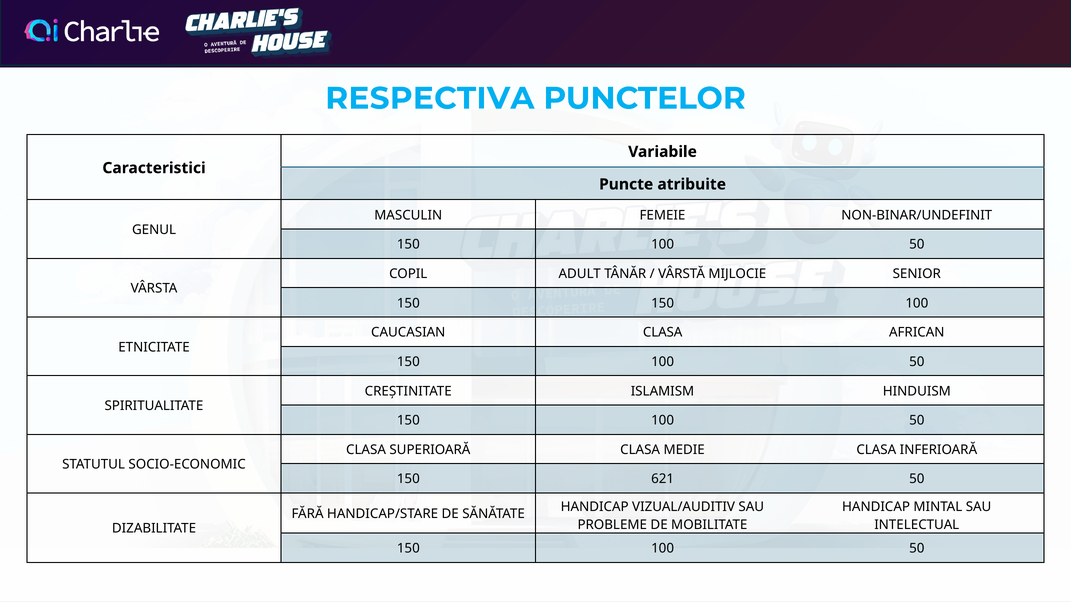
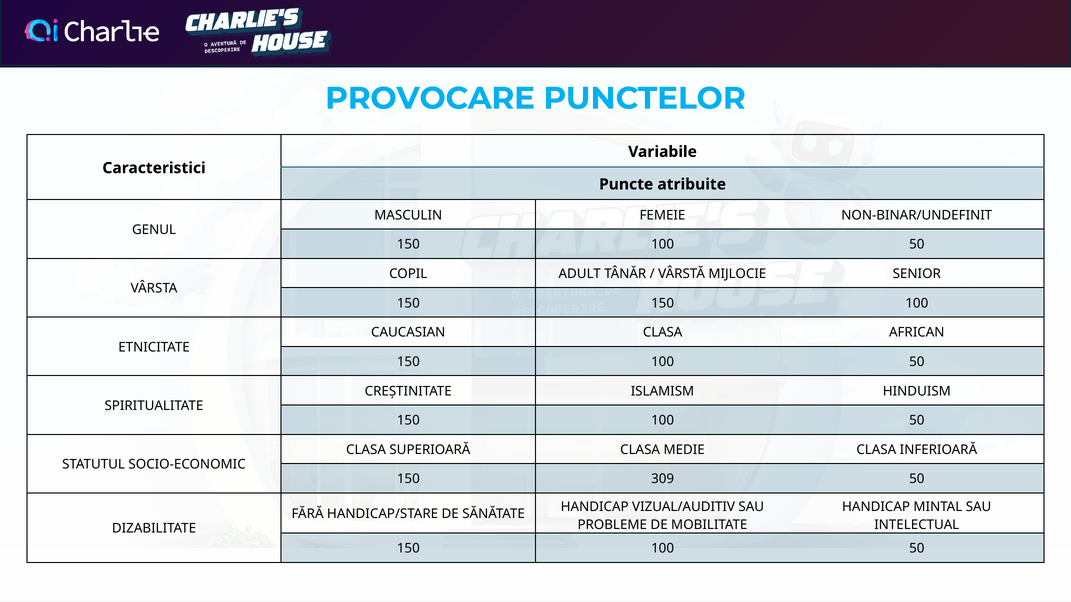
RESPECTIVA: RESPECTIVA -> PROVOCARE
621: 621 -> 309
